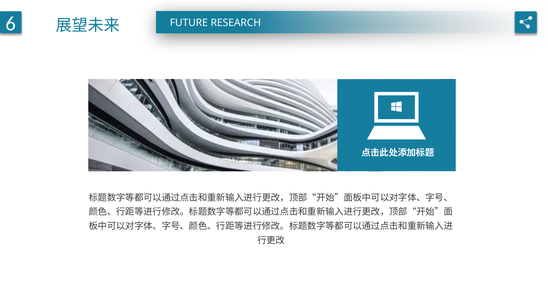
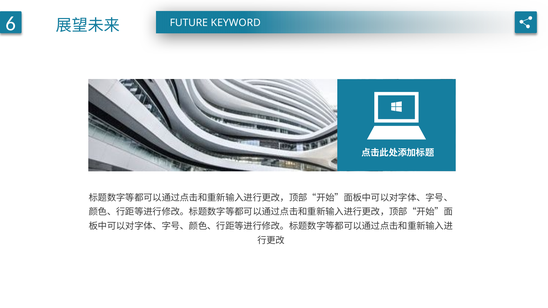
RESEARCH: RESEARCH -> KEYWORD
